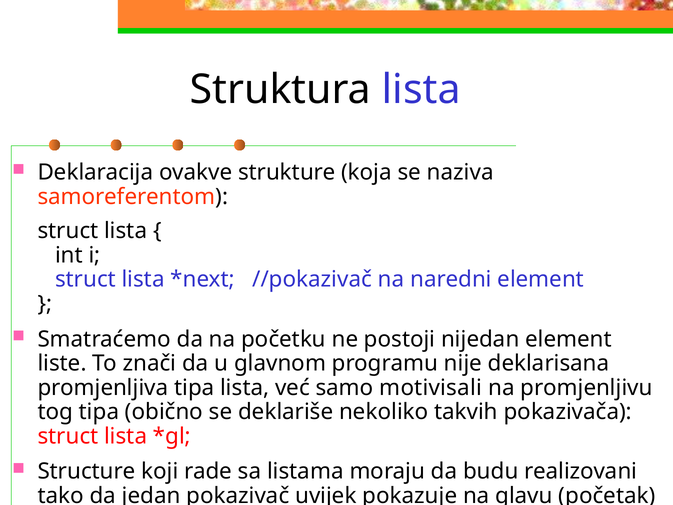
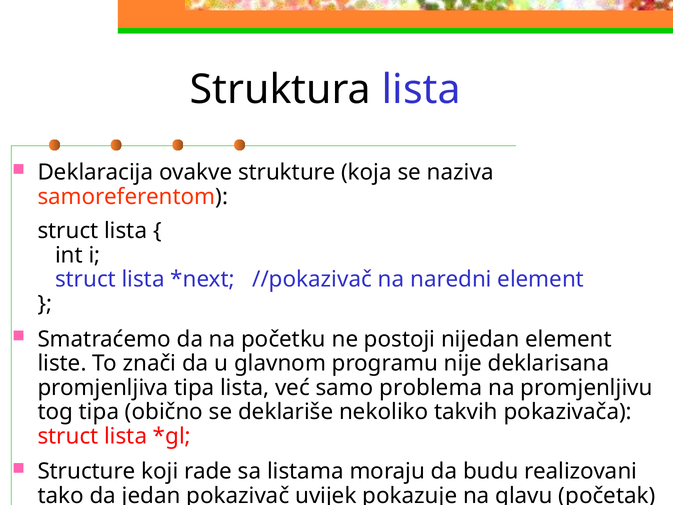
motivisali: motivisali -> problema
